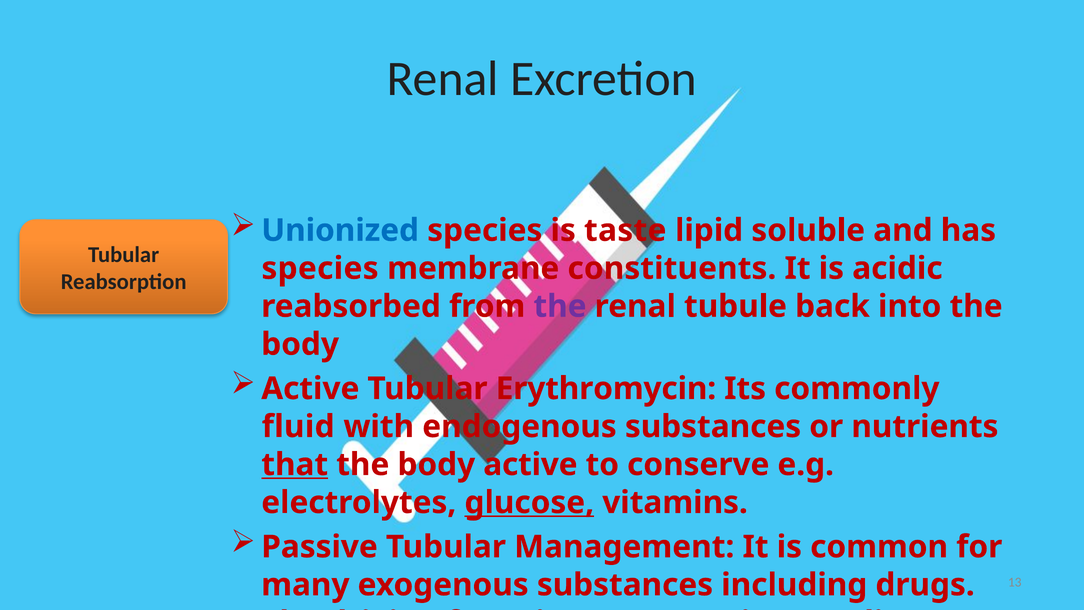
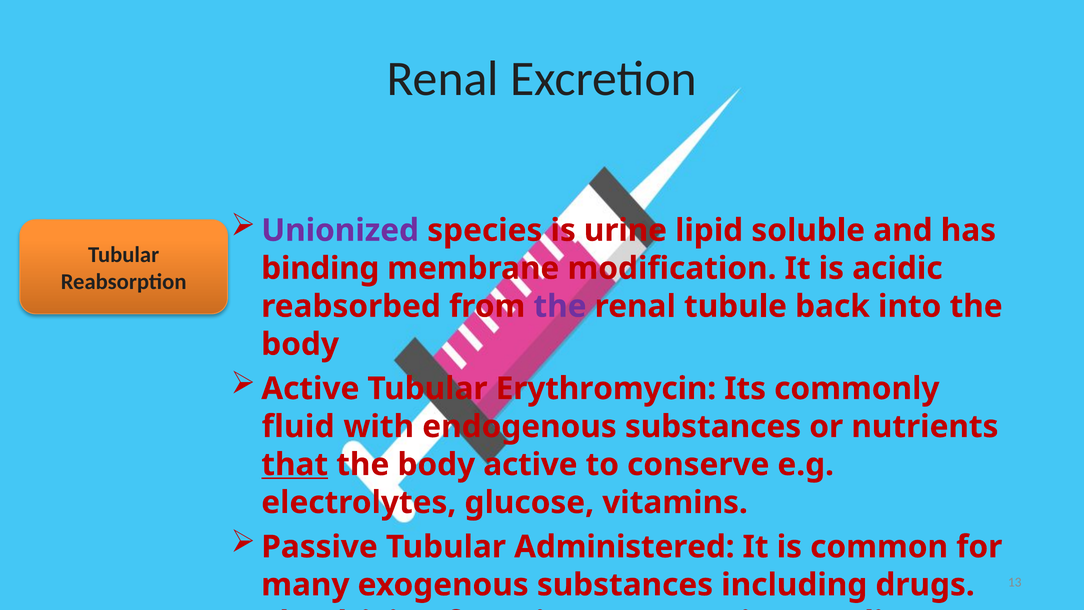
Unionized colour: blue -> purple
taste: taste -> urine
species at (320, 268): species -> binding
constituents: constituents -> modification
glucose underline: present -> none
Management: Management -> Administered
